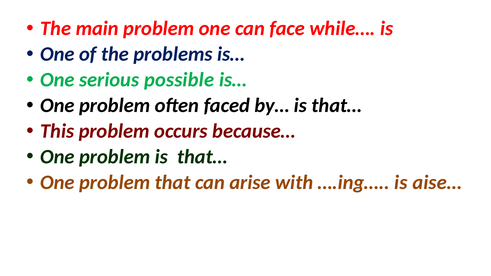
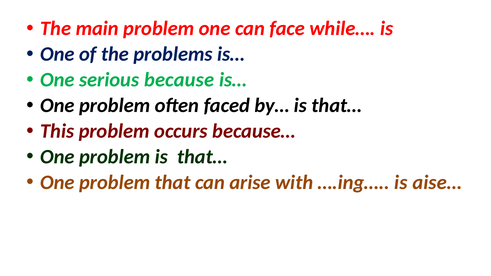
possible: possible -> because
